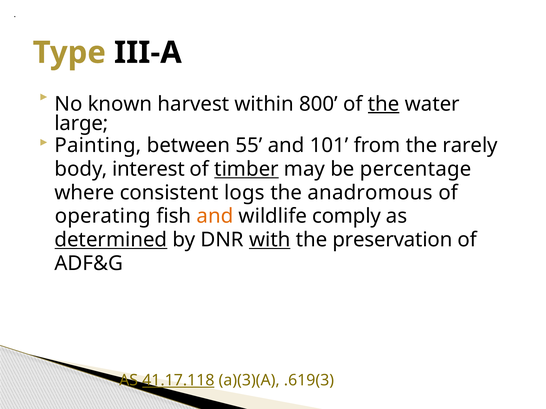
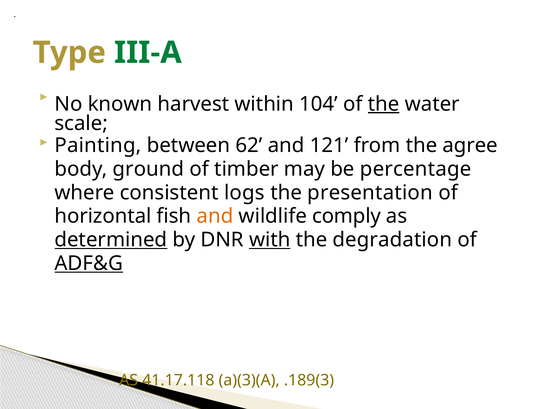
III-A colour: black -> green
800: 800 -> 104
large: large -> scale
55: 55 -> 62
101: 101 -> 121
rarely: rarely -> agree
interest: interest -> ground
timber underline: present -> none
anadromous: anadromous -> presentation
operating: operating -> horizontal
preservation: preservation -> degradation
ADF&G underline: none -> present
41.17.118 underline: present -> none
.619(3: .619(3 -> .189(3
